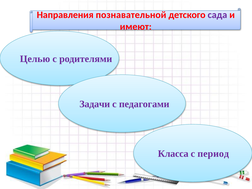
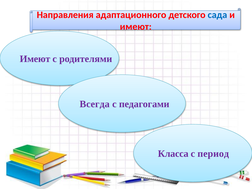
познавательной: познавательной -> адаптационного
сада colour: purple -> blue
Целью at (35, 59): Целью -> Имеют
Задачи: Задачи -> Всегда
